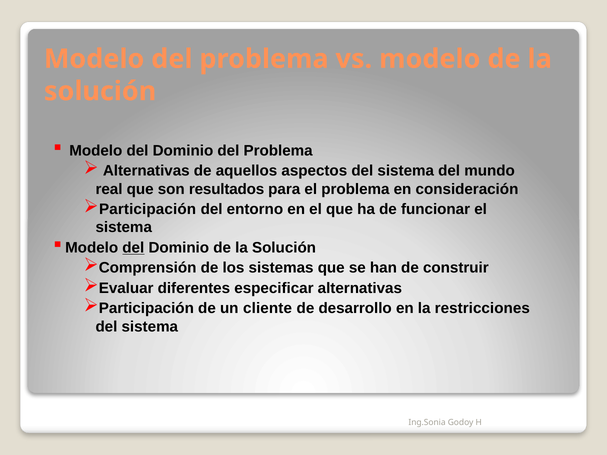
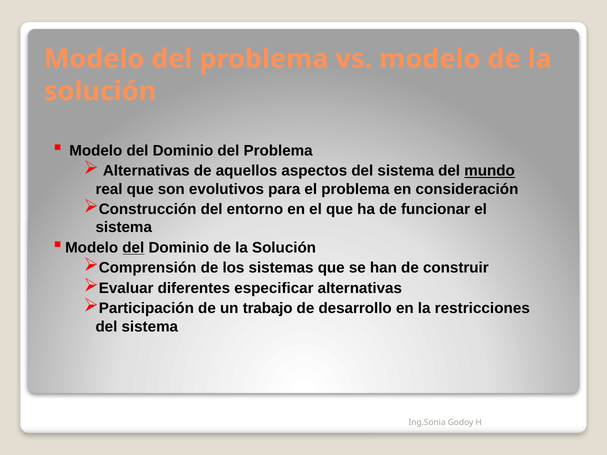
mundo underline: none -> present
resultados: resultados -> evolutivos
Participación at (148, 209): Participación -> Construcción
cliente: cliente -> trabajo
